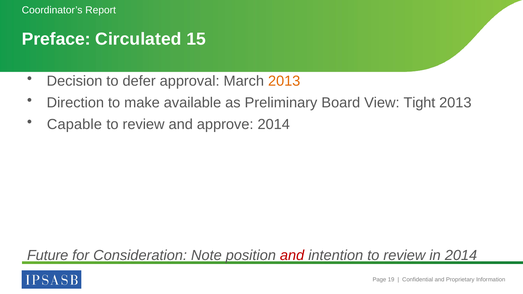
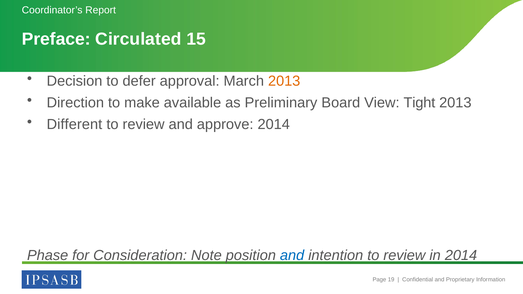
Capable: Capable -> Different
Future: Future -> Phase
and at (292, 255) colour: red -> blue
